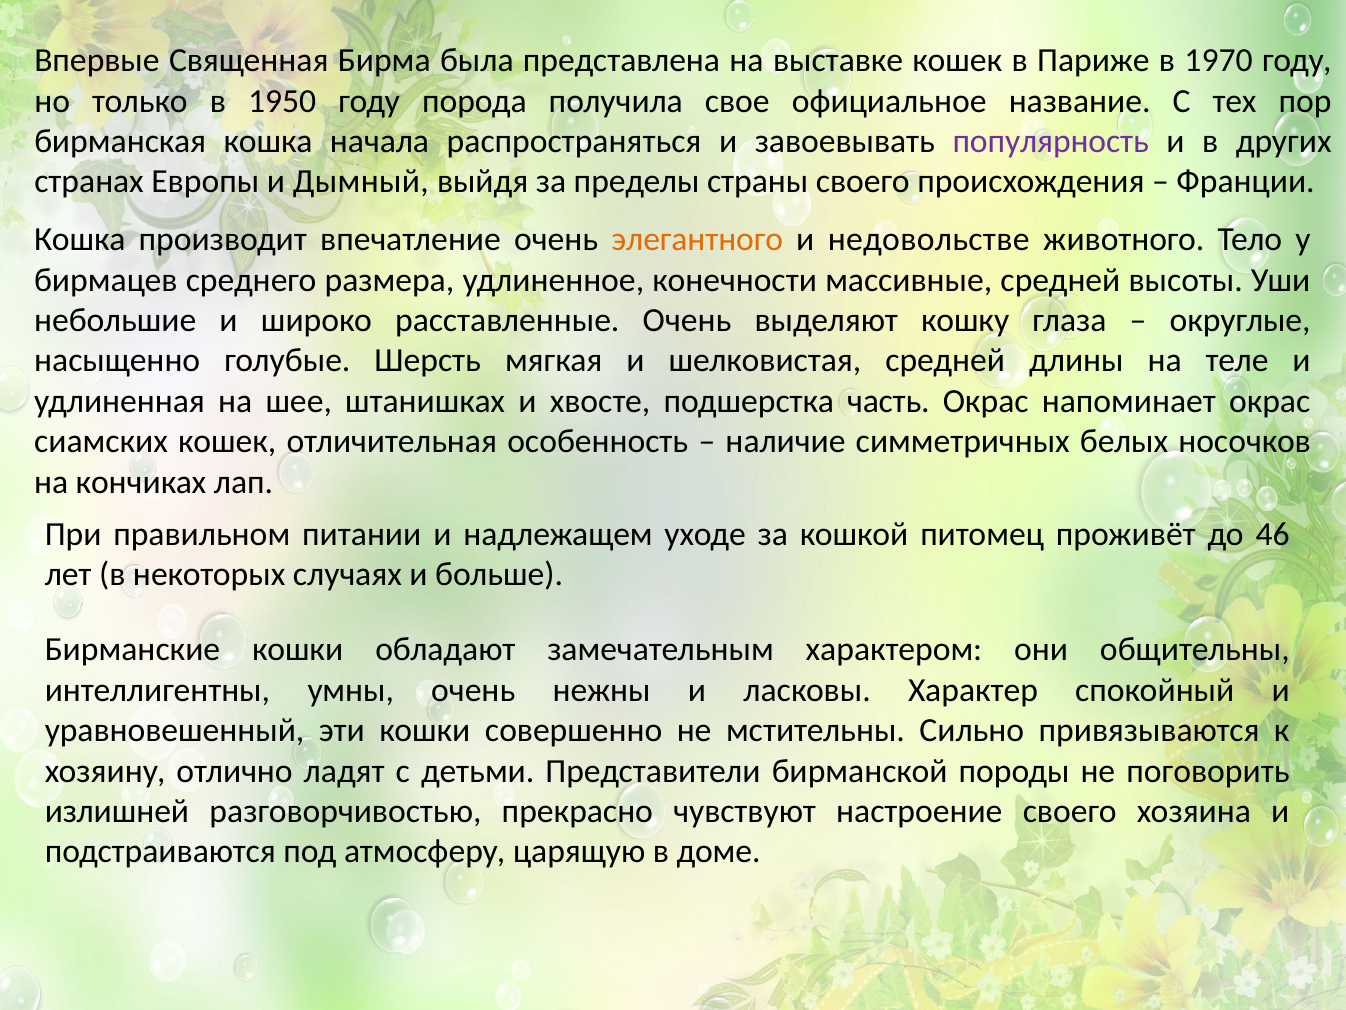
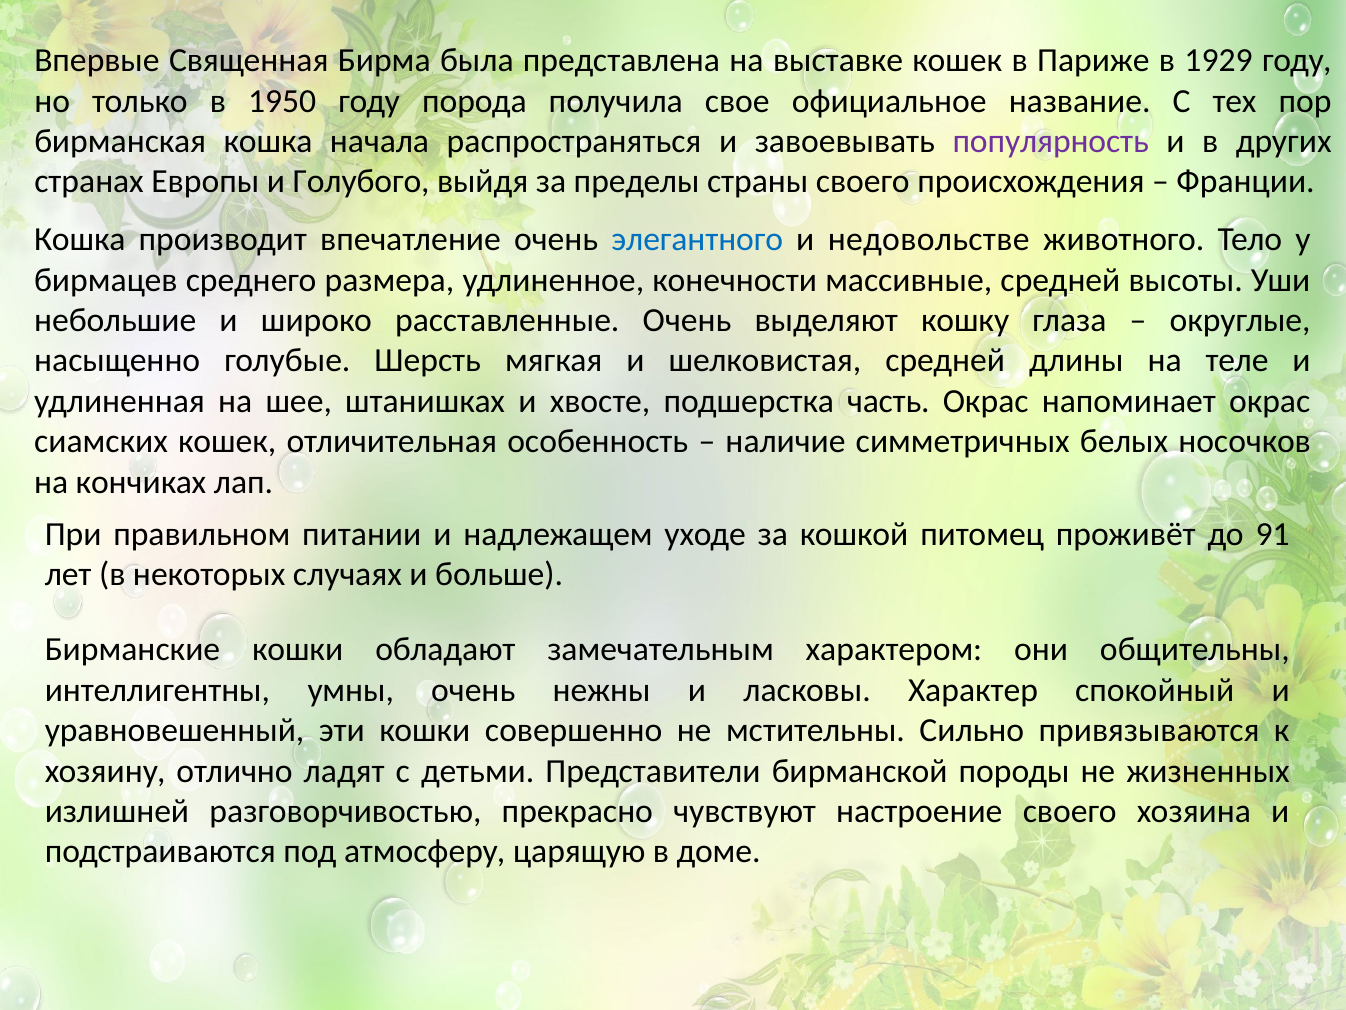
1970: 1970 -> 1929
Дымный: Дымный -> Голубого
элегантного colour: orange -> blue
46: 46 -> 91
поговорить: поговорить -> жизненных
